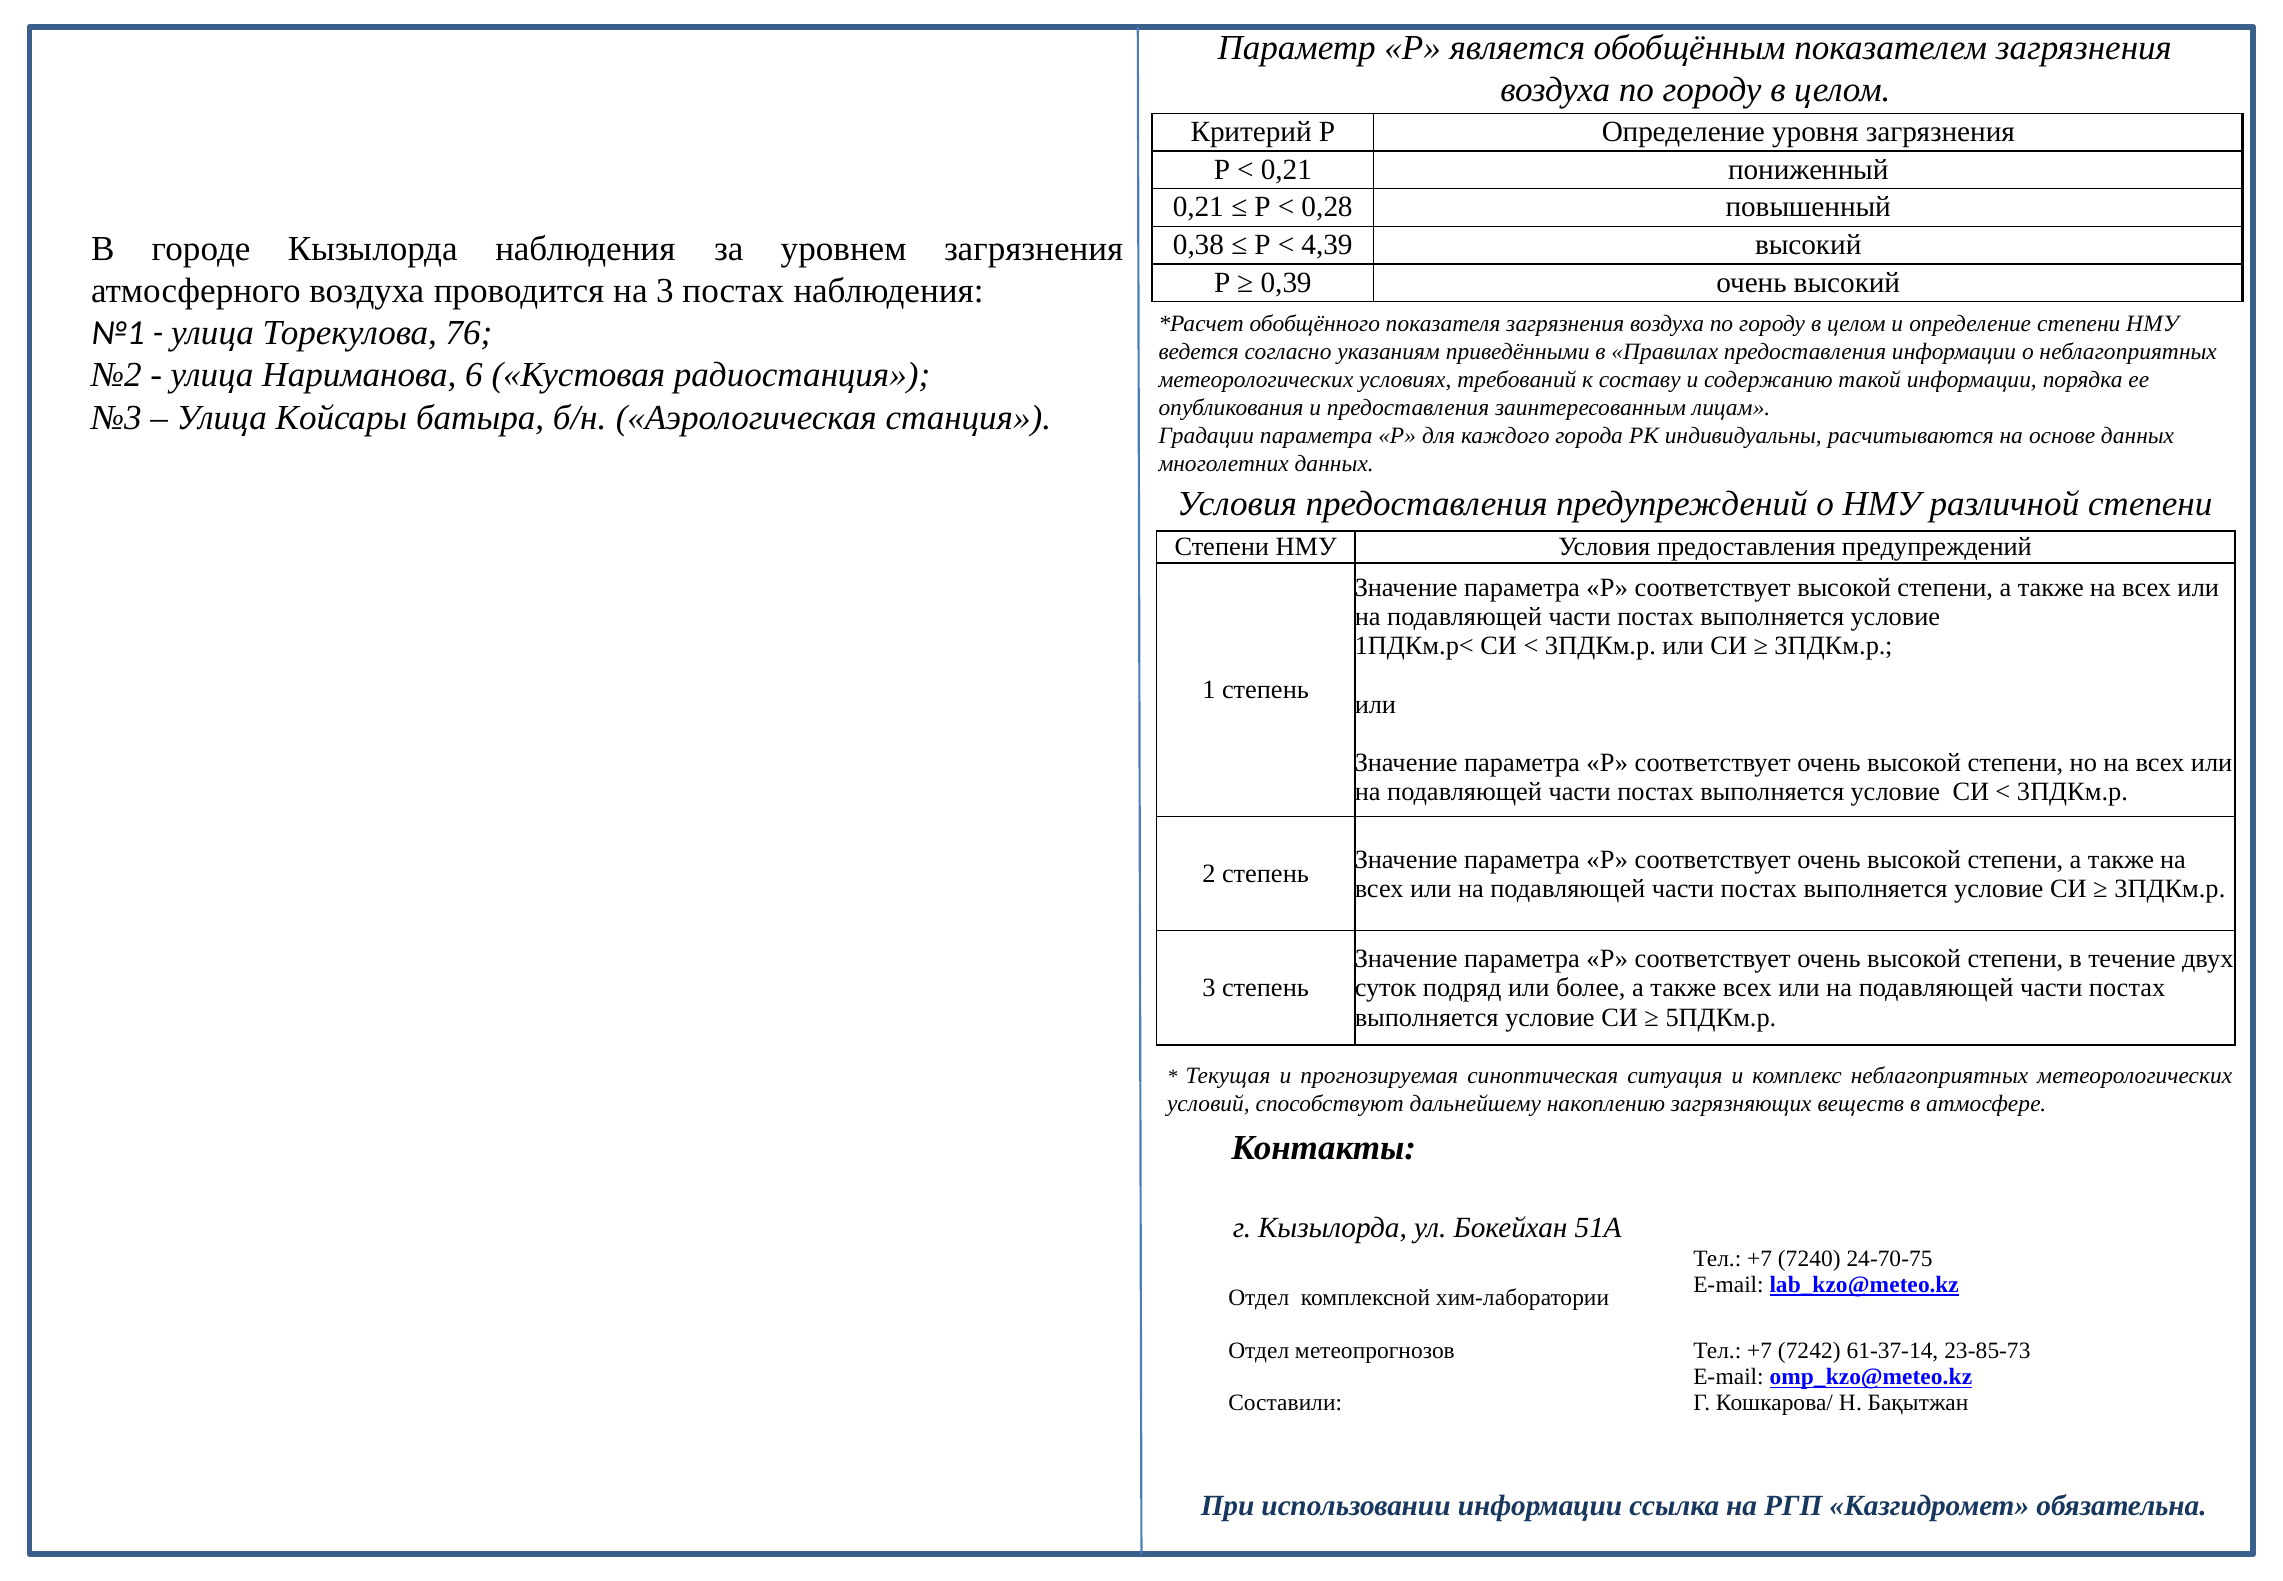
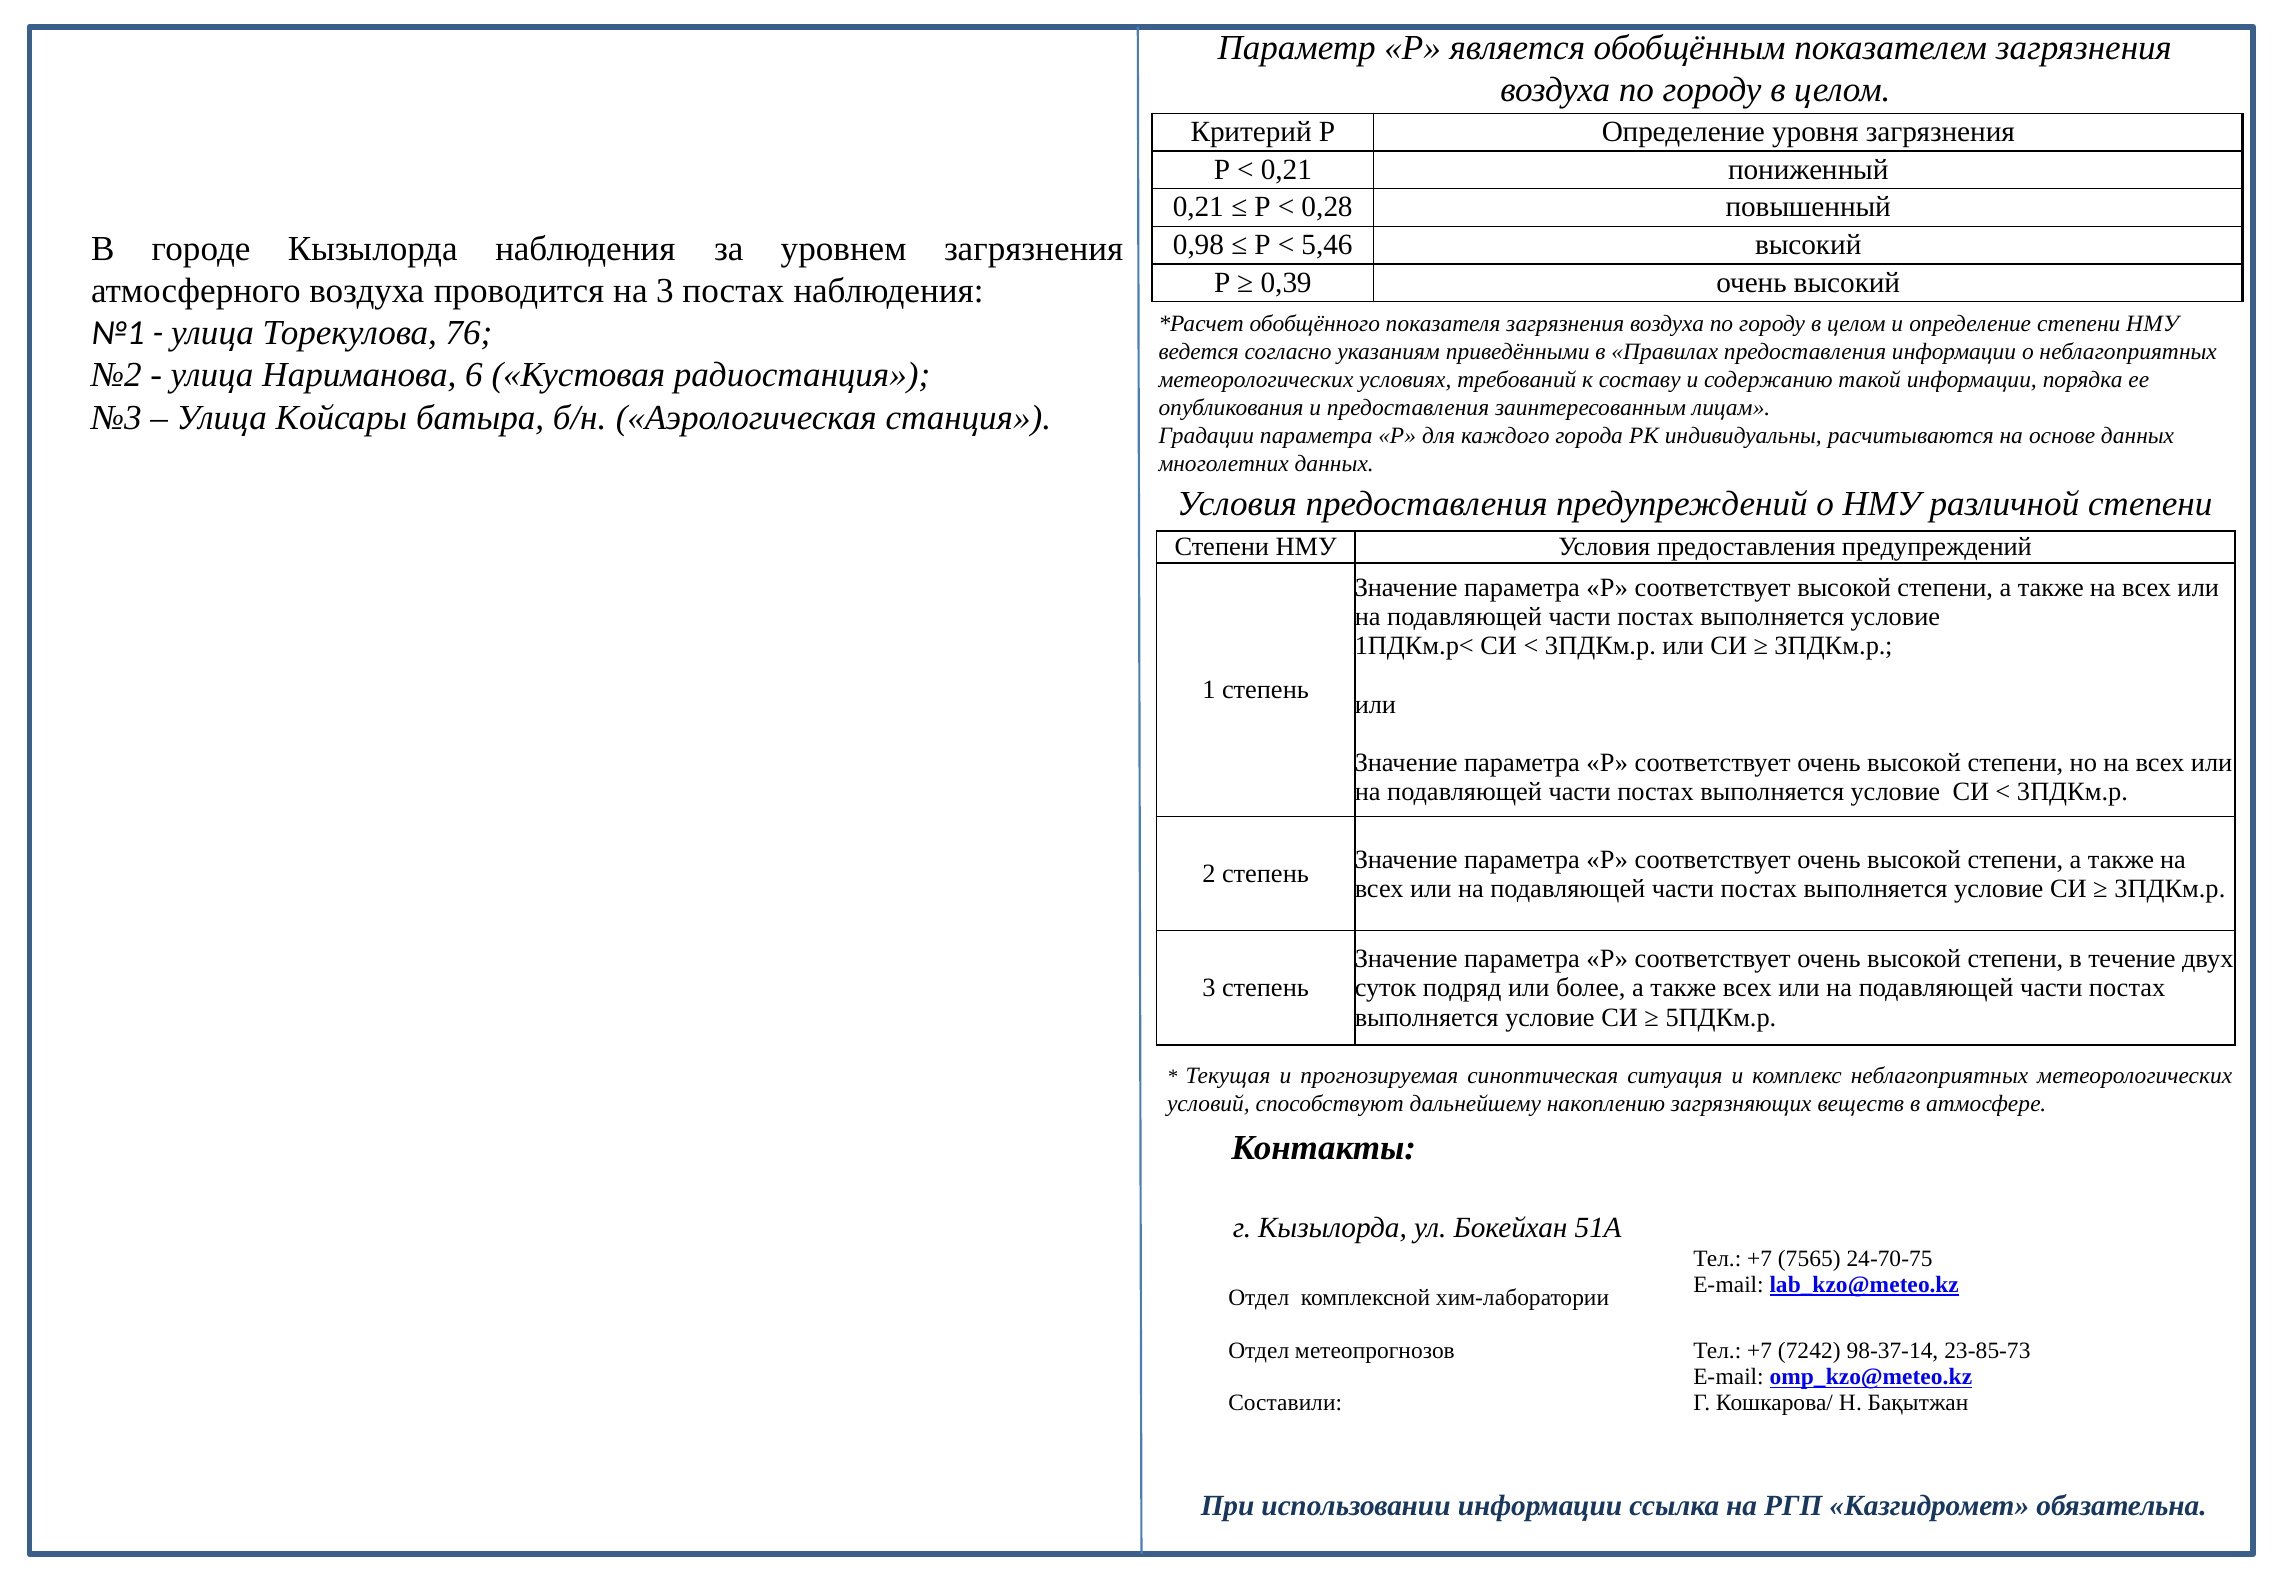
0,38: 0,38 -> 0,98
4,39: 4,39 -> 5,46
7240: 7240 -> 7565
61-37-14: 61-37-14 -> 98-37-14
